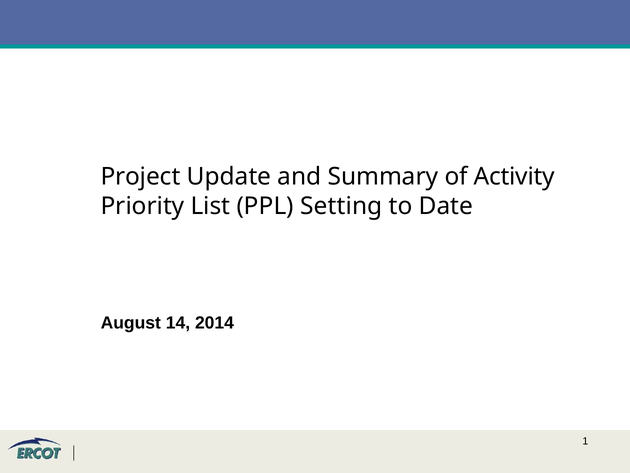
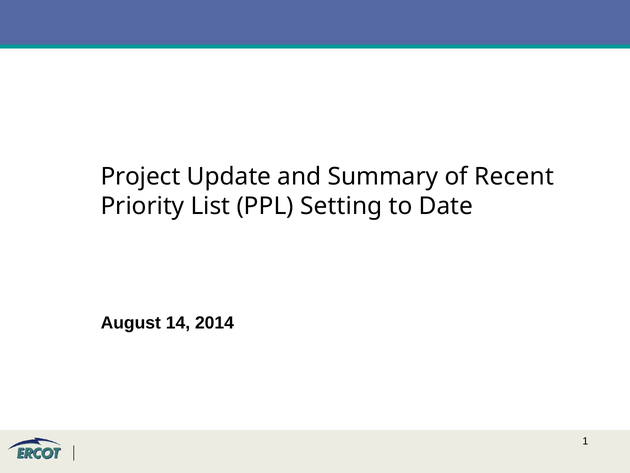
Activity: Activity -> Recent
